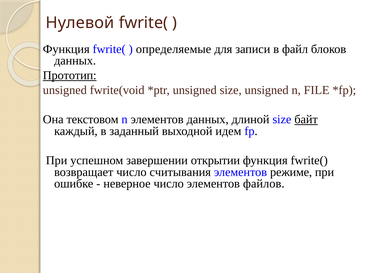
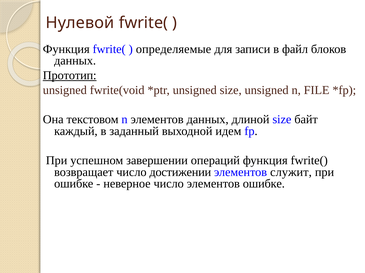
байт underline: present -> none
открытии: открытии -> операций
считывания: считывания -> достижении
режиме: режиме -> служит
элементов файлов: файлов -> ошибке
